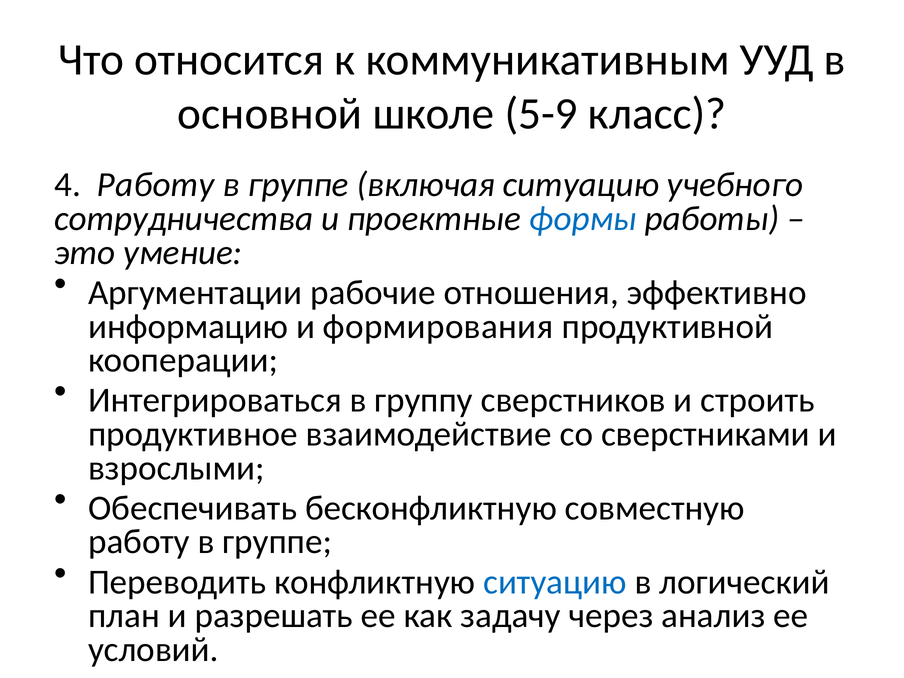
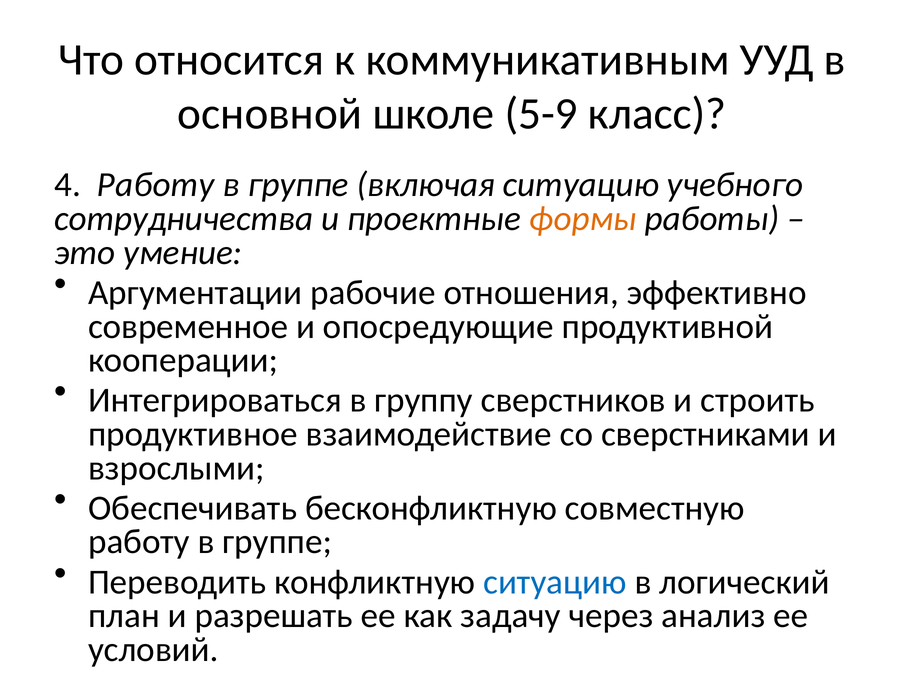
формы colour: blue -> orange
информацию: информацию -> современное
формирования: формирования -> опосредующие
